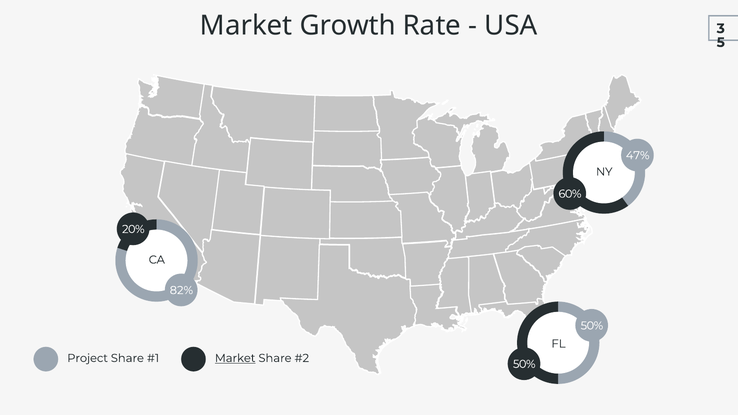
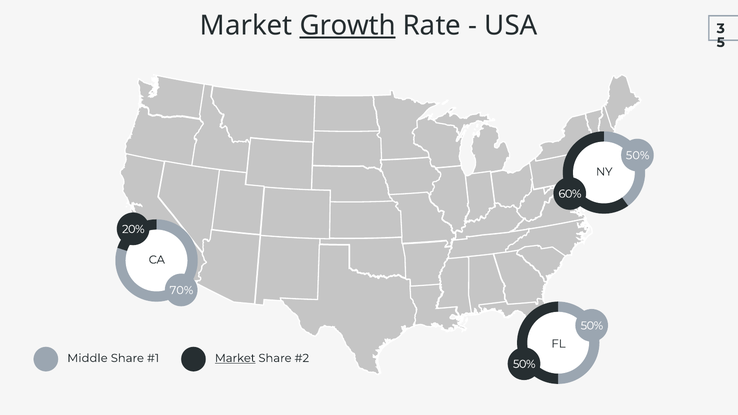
Growth underline: none -> present
47% at (638, 155): 47% -> 50%
82%: 82% -> 70%
Project: Project -> Middle
